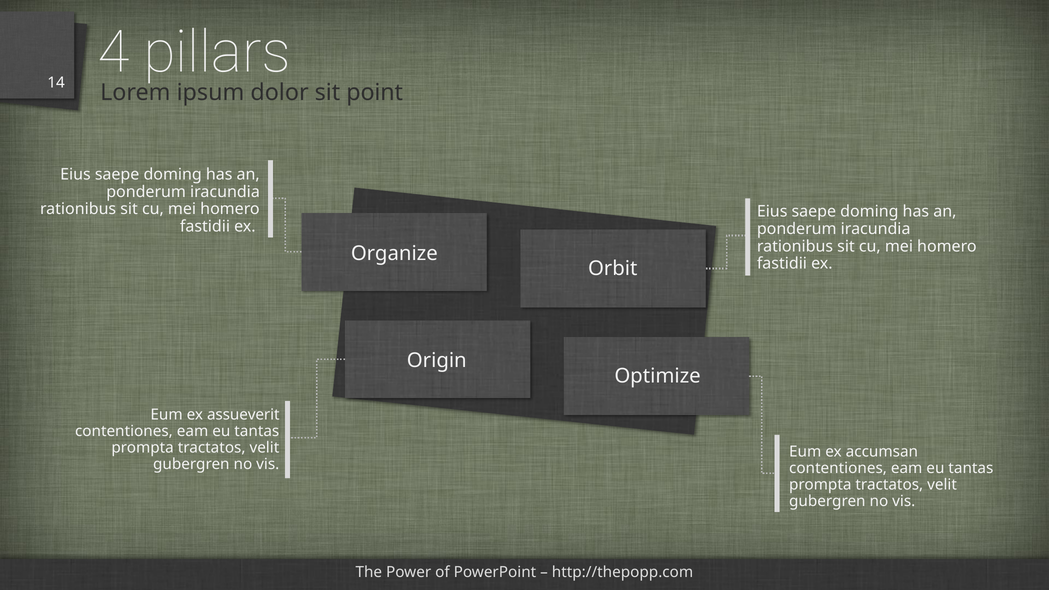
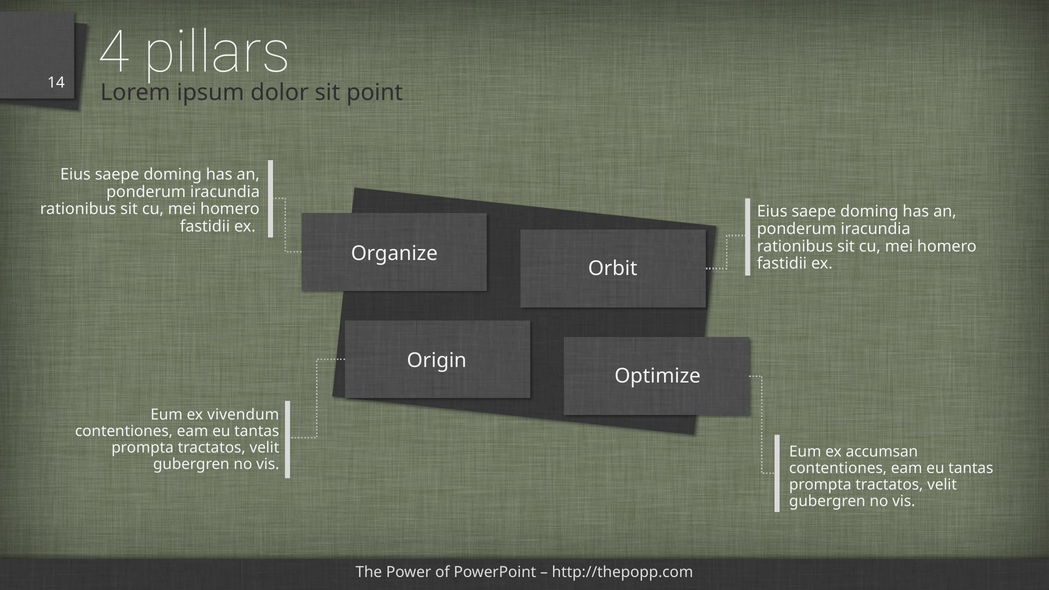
assueverit: assueverit -> vivendum
